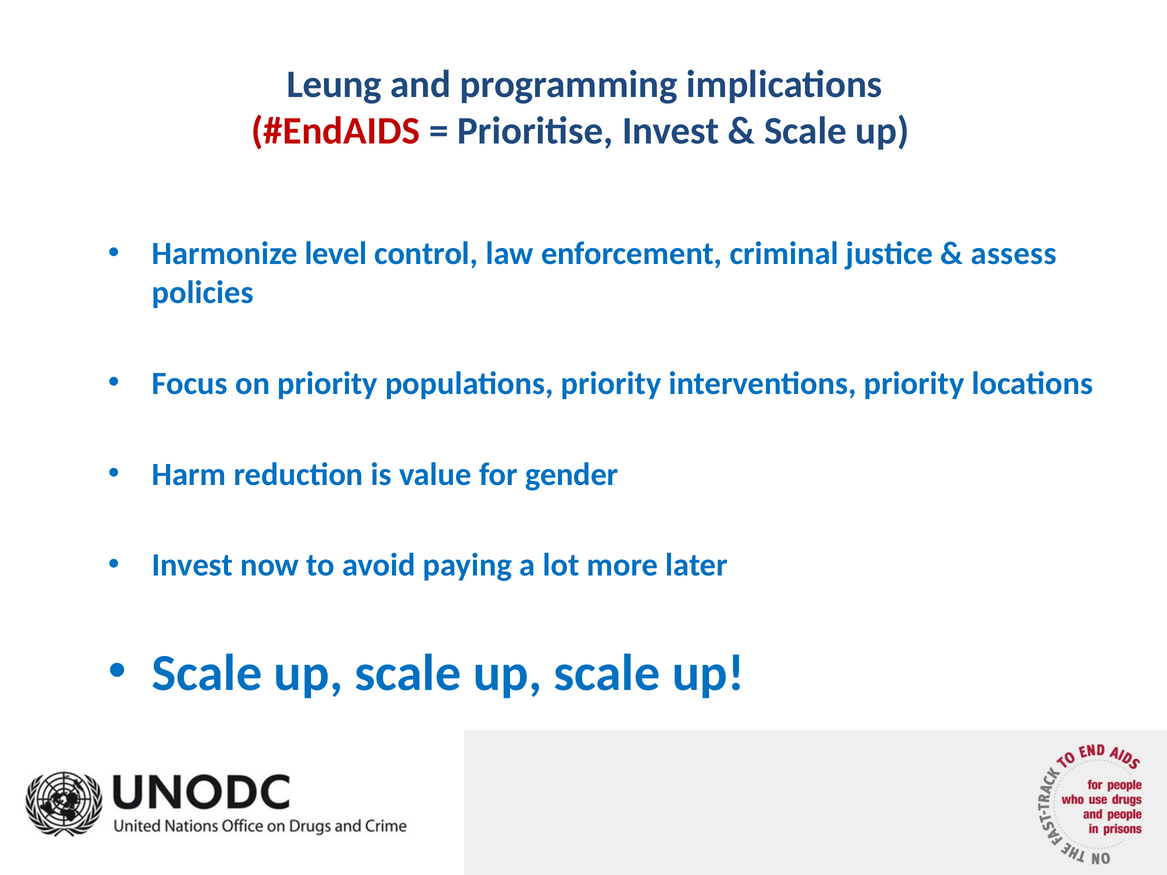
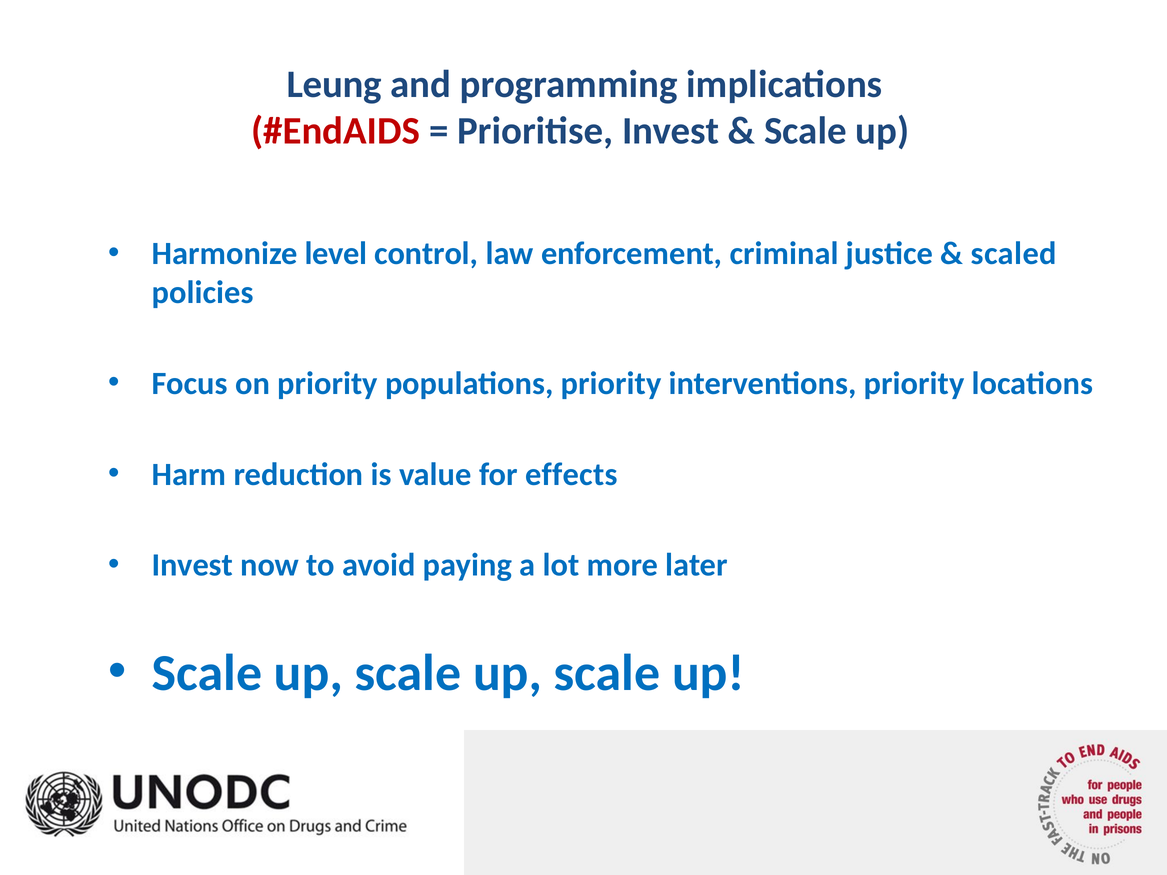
assess: assess -> scaled
gender: gender -> effects
